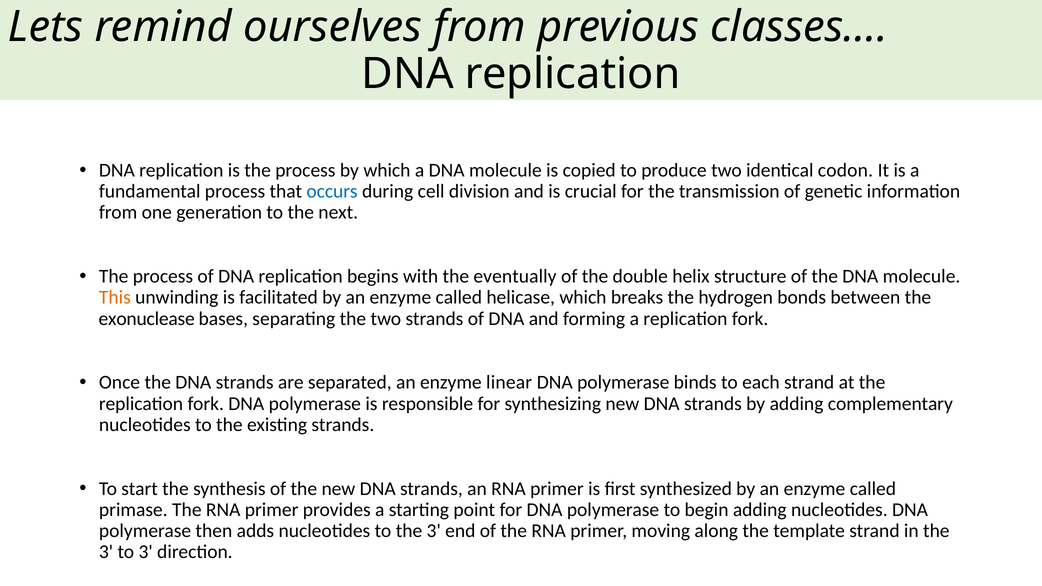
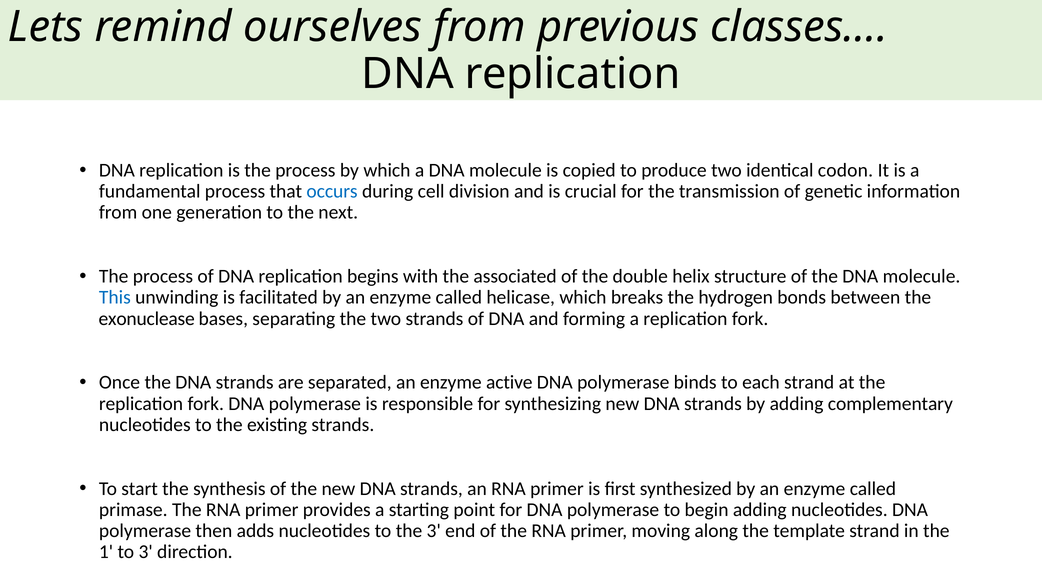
eventually: eventually -> associated
This colour: orange -> blue
linear: linear -> active
3 at (106, 552): 3 -> 1
